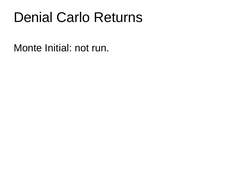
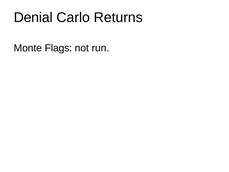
Initial: Initial -> Flags
